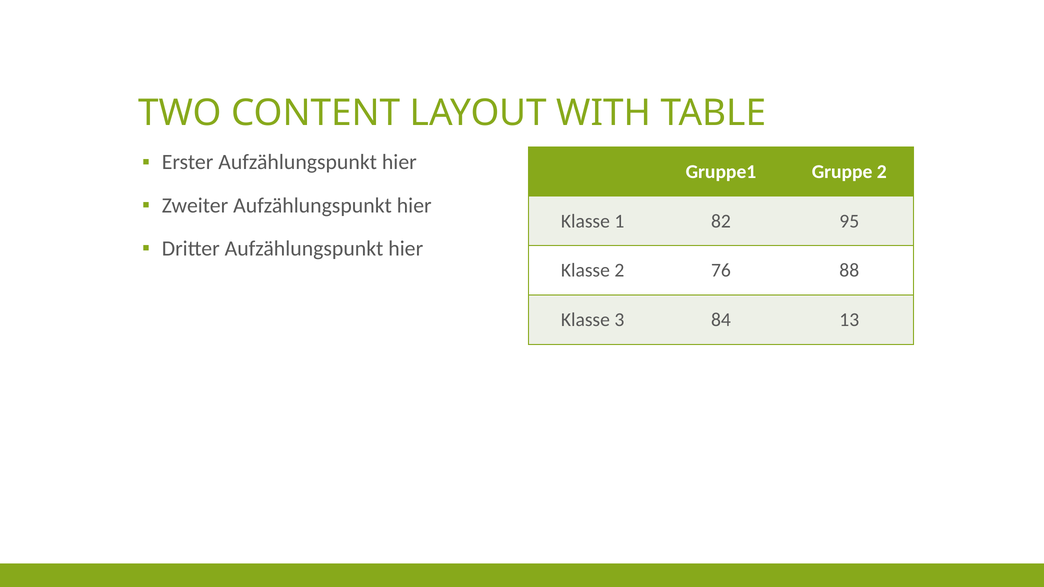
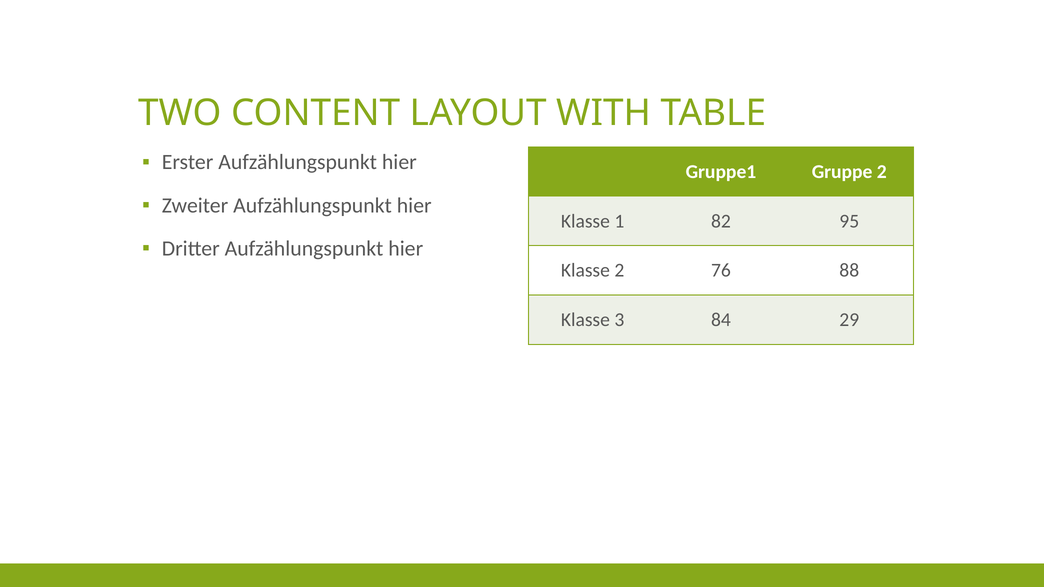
13: 13 -> 29
